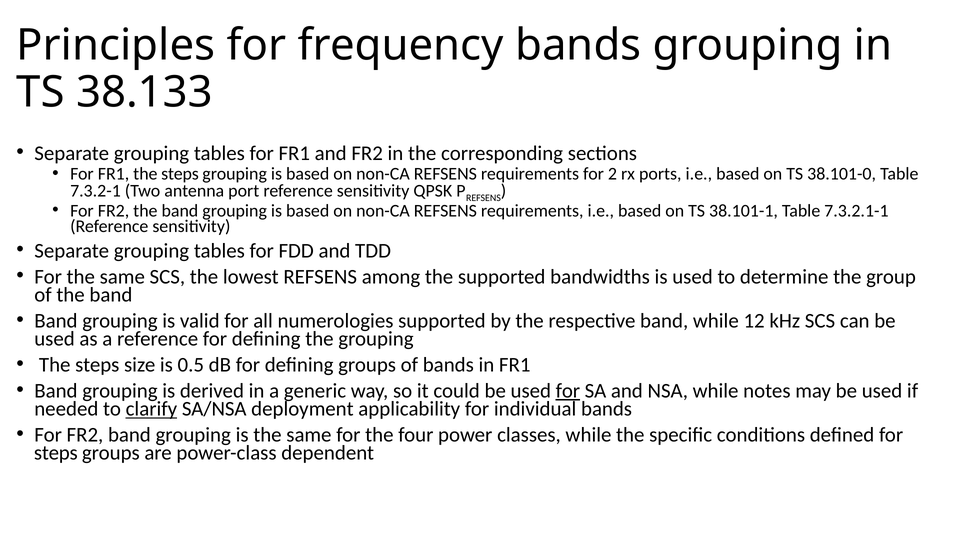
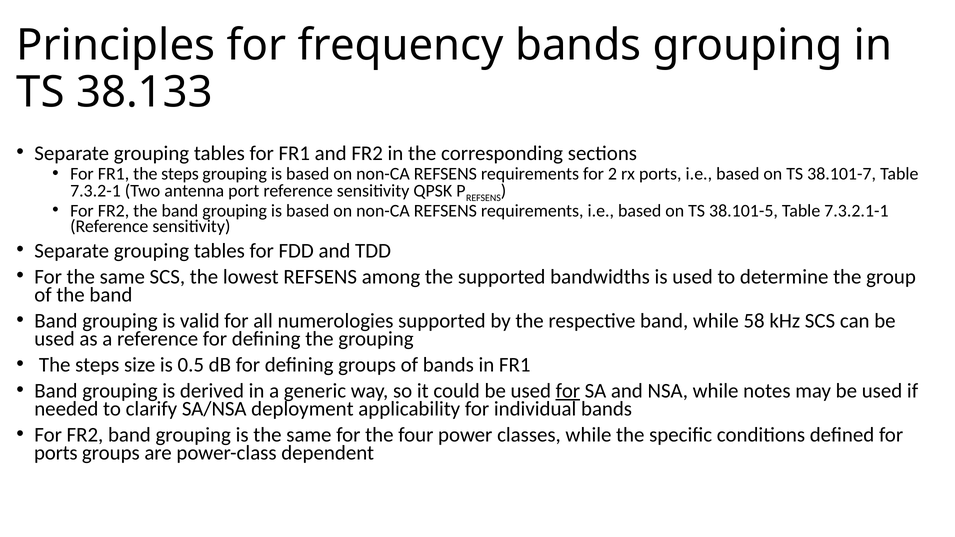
38.101-0: 38.101-0 -> 38.101-7
38.101-1: 38.101-1 -> 38.101-5
12: 12 -> 58
clarify underline: present -> none
steps at (56, 453): steps -> ports
